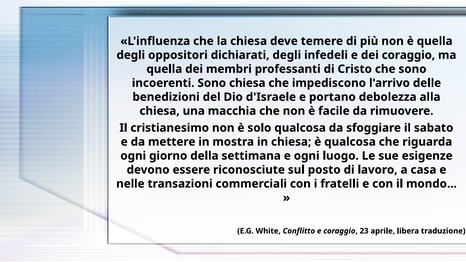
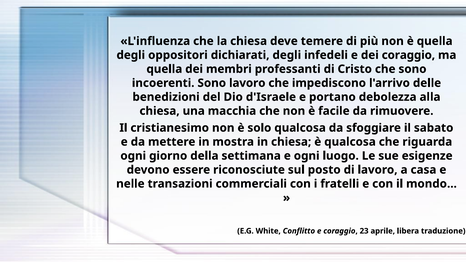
Sono chiesa: chiesa -> lavoro
